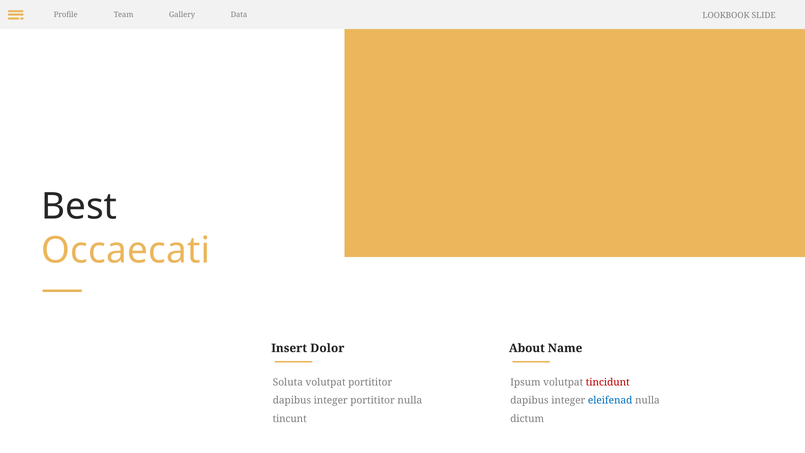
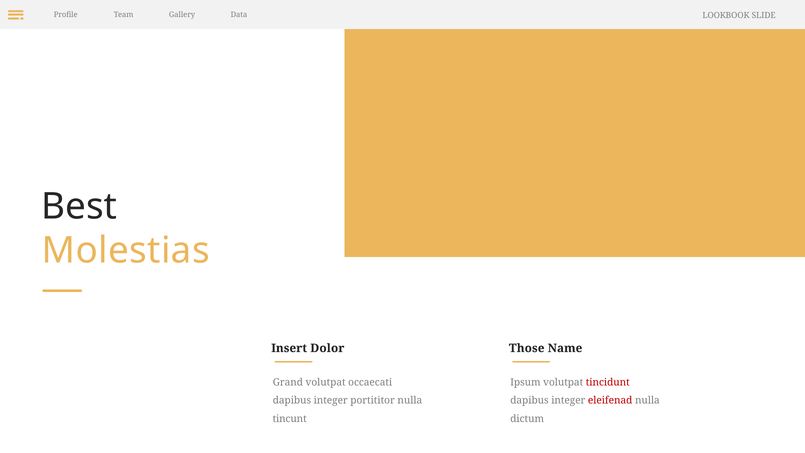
Occaecati: Occaecati -> Molestias
About: About -> Those
Soluta: Soluta -> Grand
volutpat portititor: portititor -> occaecati
eleifenad colour: blue -> red
